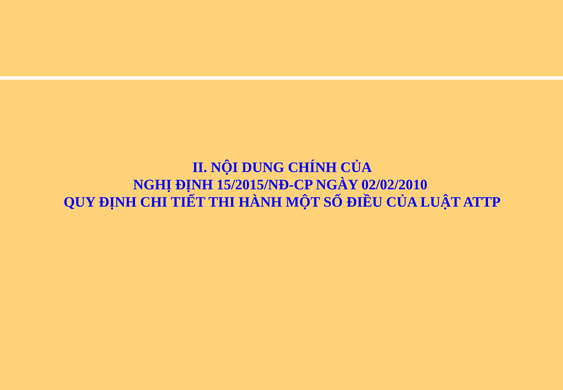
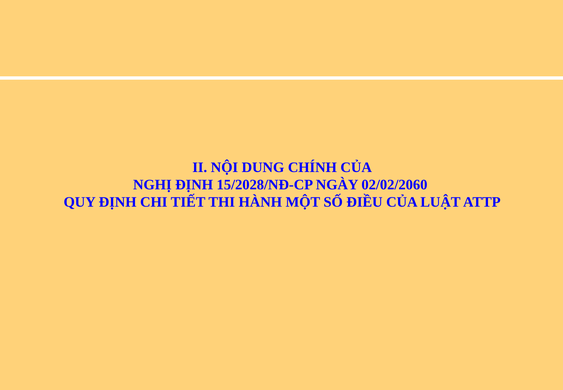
15/2015/NĐ-CP: 15/2015/NĐ-CP -> 15/2028/NĐ-CP
02/02/2010: 02/02/2010 -> 02/02/2060
